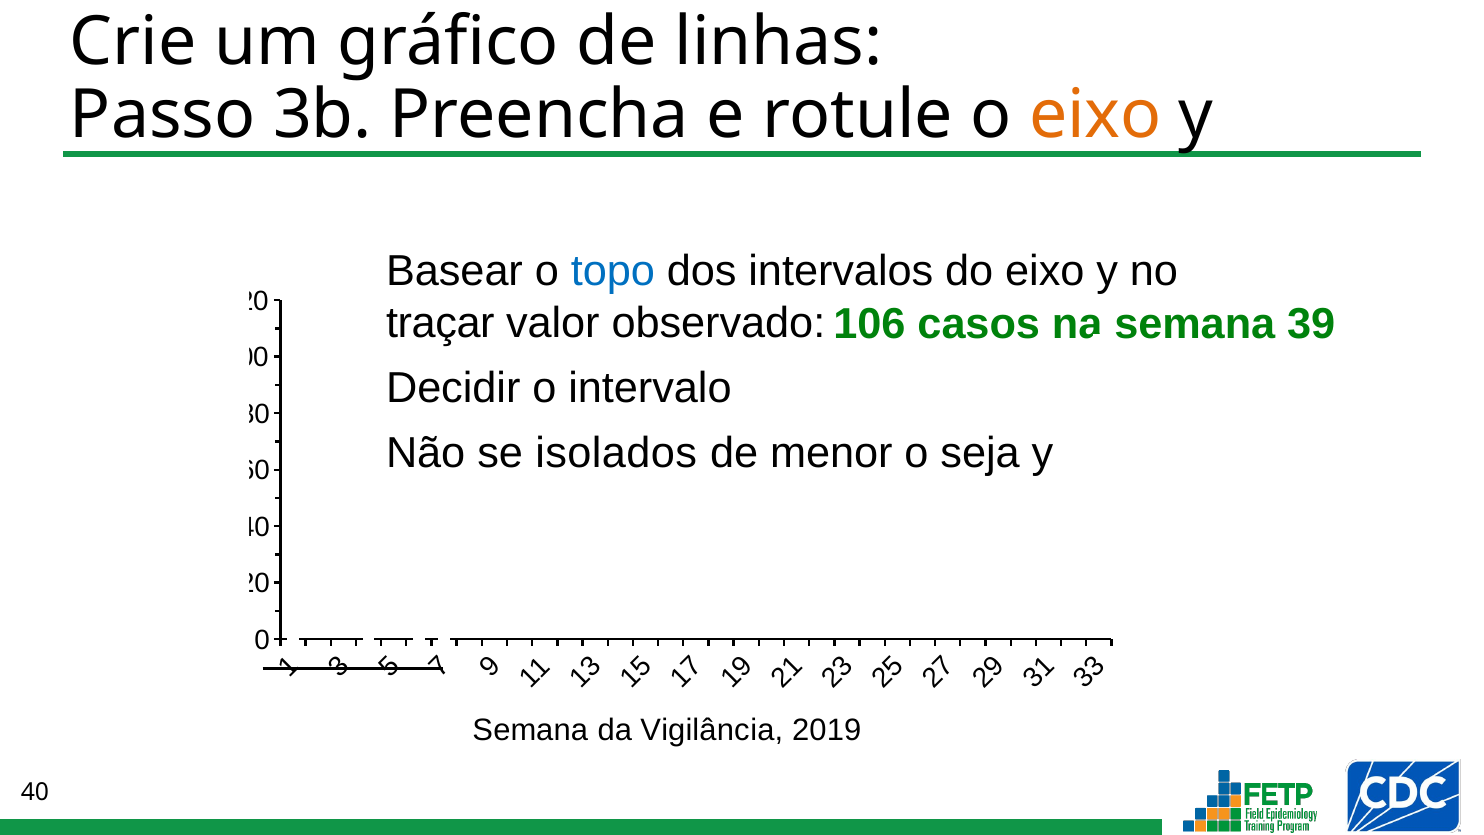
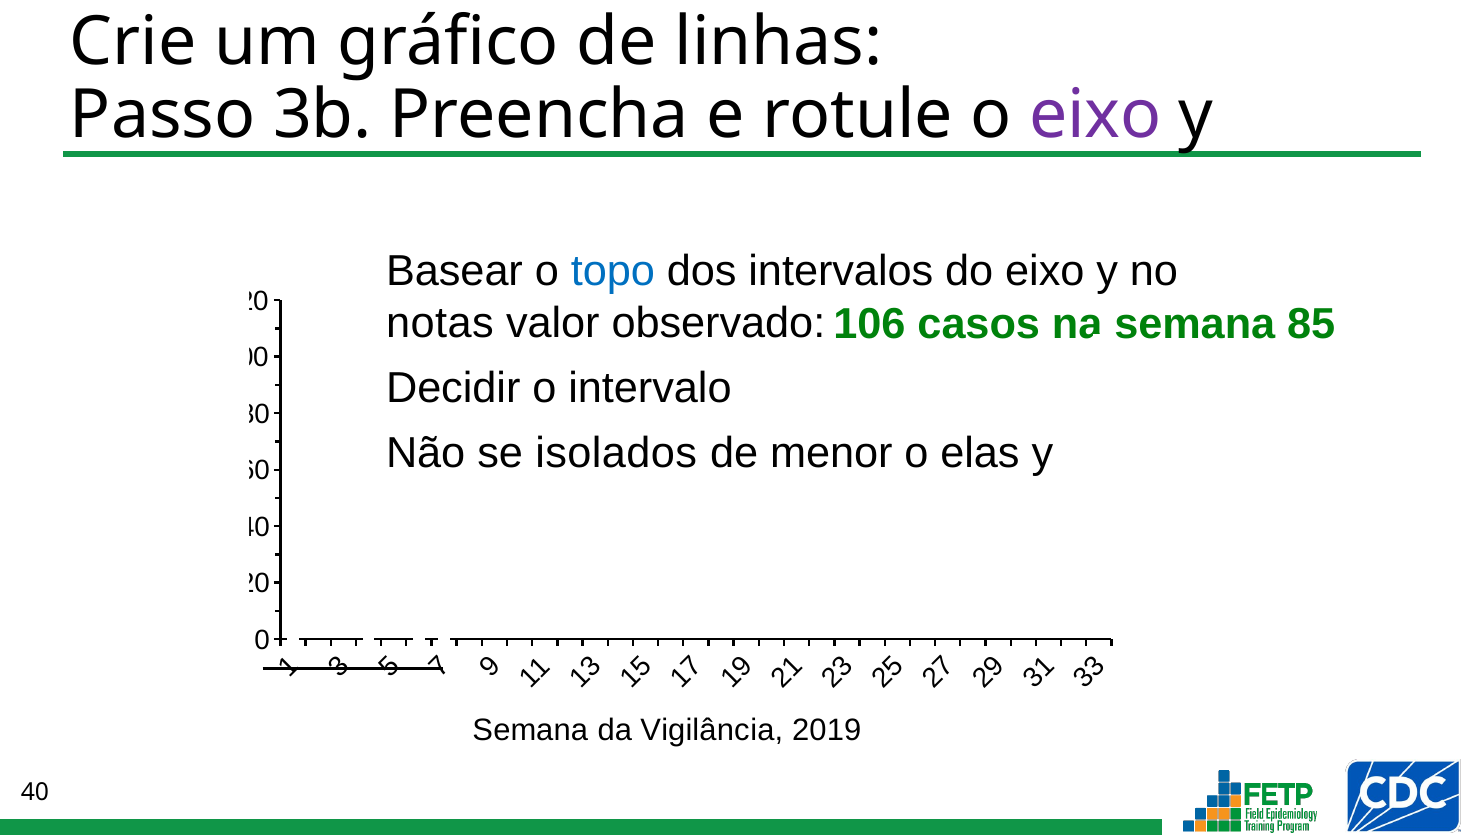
eixo at (1095, 115) colour: orange -> purple
traçar: traçar -> notas
39: 39 -> 85
seja: seja -> elas
